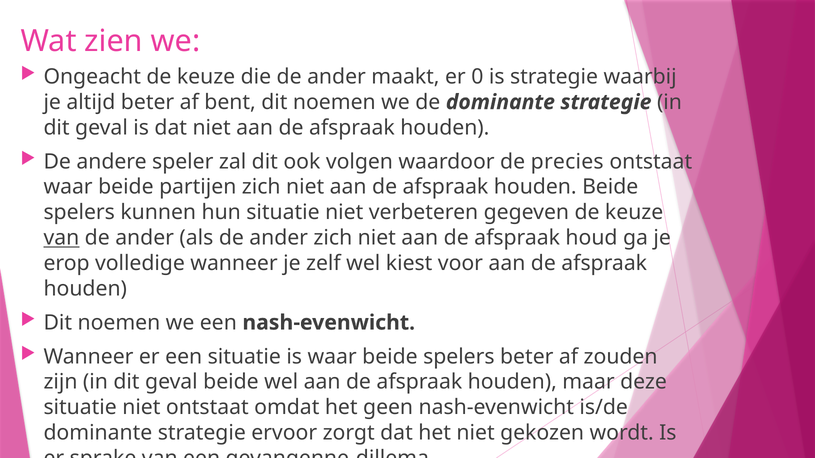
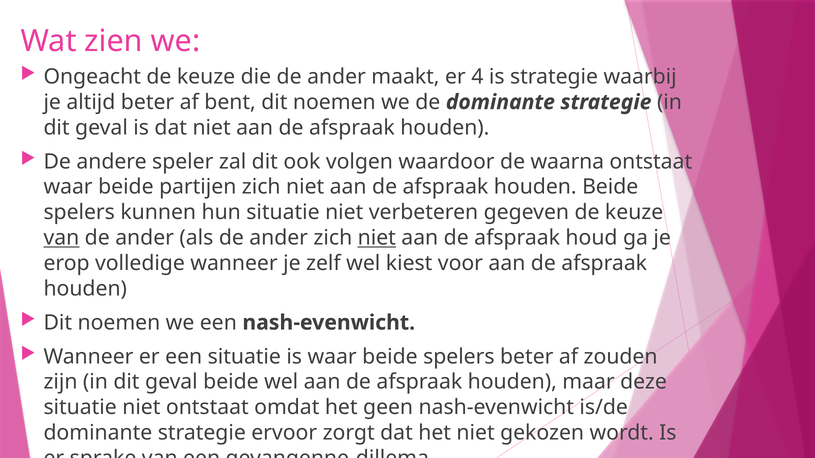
0: 0 -> 4
precies: precies -> waarna
niet at (377, 238) underline: none -> present
